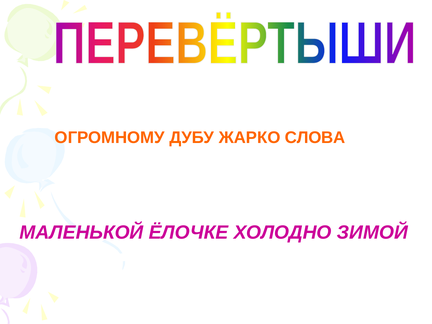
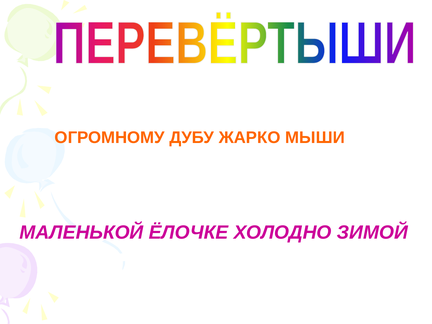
СЛОВА: СЛОВА -> МЫШИ
